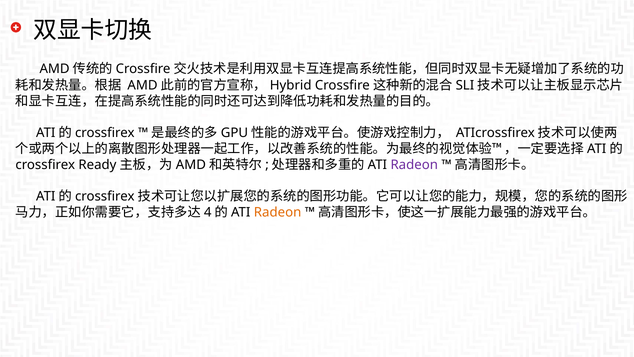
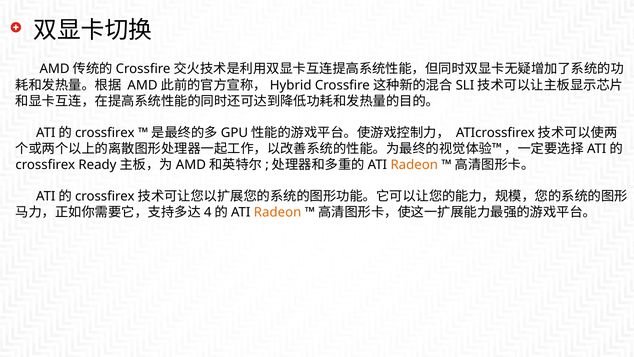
Radeon at (414, 165) colour: purple -> orange
